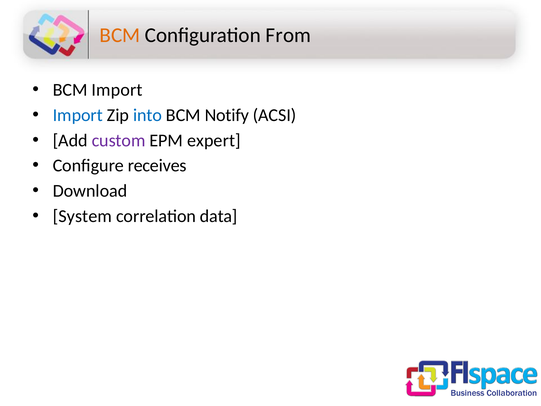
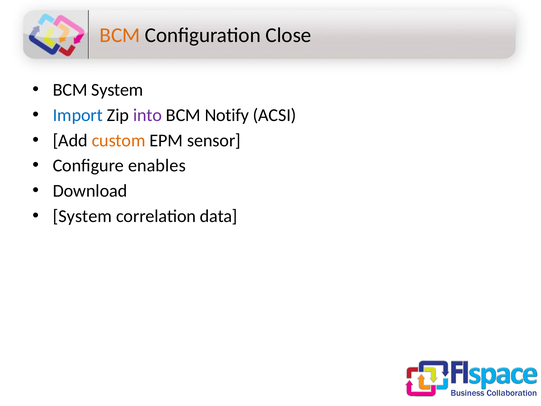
From: From -> Close
BCM Import: Import -> System
into colour: blue -> purple
custom colour: purple -> orange
expert: expert -> sensor
receives: receives -> enables
